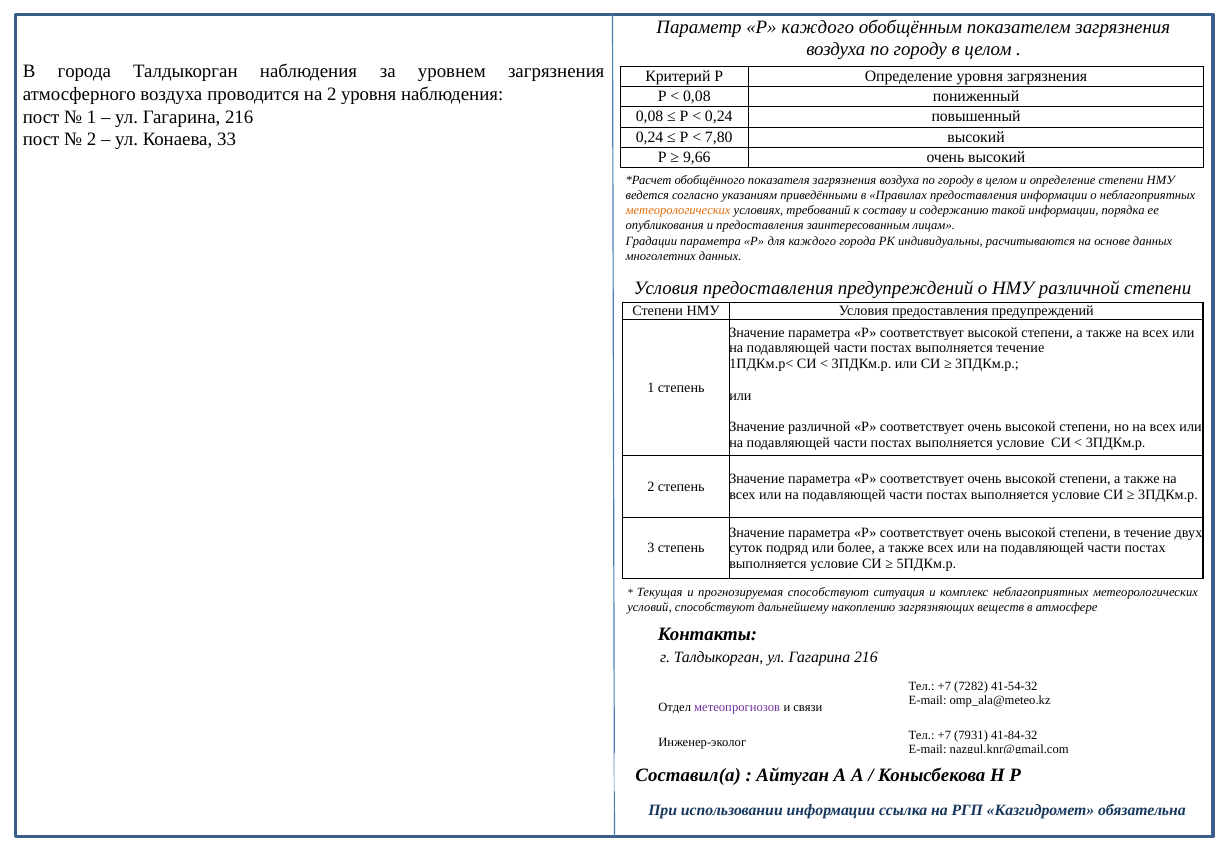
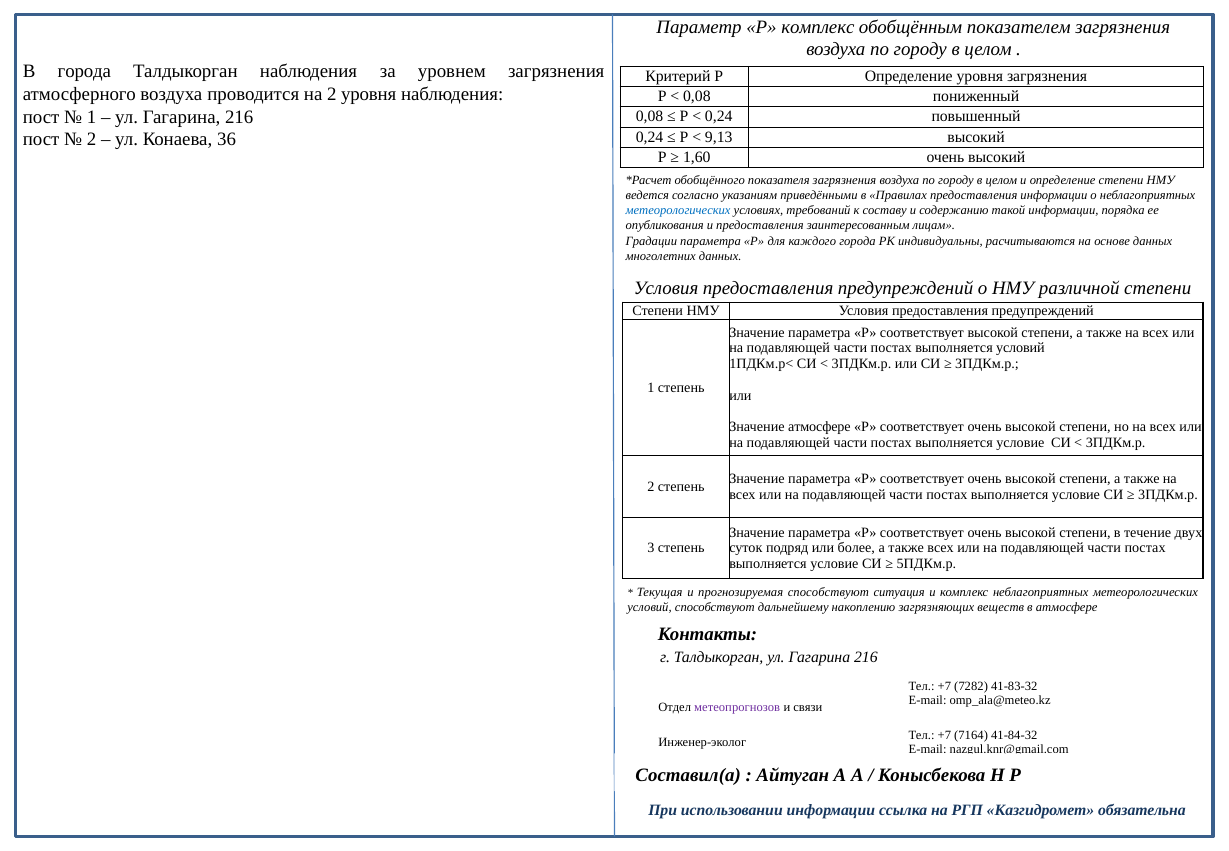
Р каждого: каждого -> комплекс
7,80: 7,80 -> 9,13
33: 33 -> 36
9,66: 9,66 -> 1,60
метеорологических at (678, 211) colour: orange -> blue
выполняется течение: течение -> условий
Значение различной: различной -> атмосфере
41-54-32: 41-54-32 -> 41-83-32
7931: 7931 -> 7164
